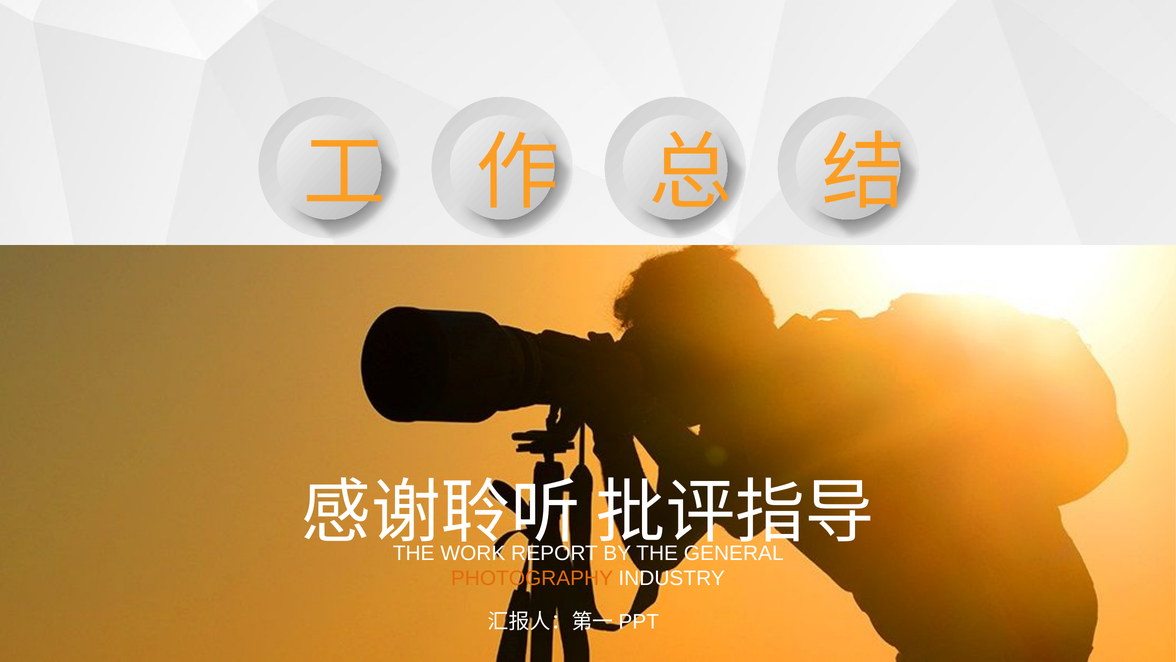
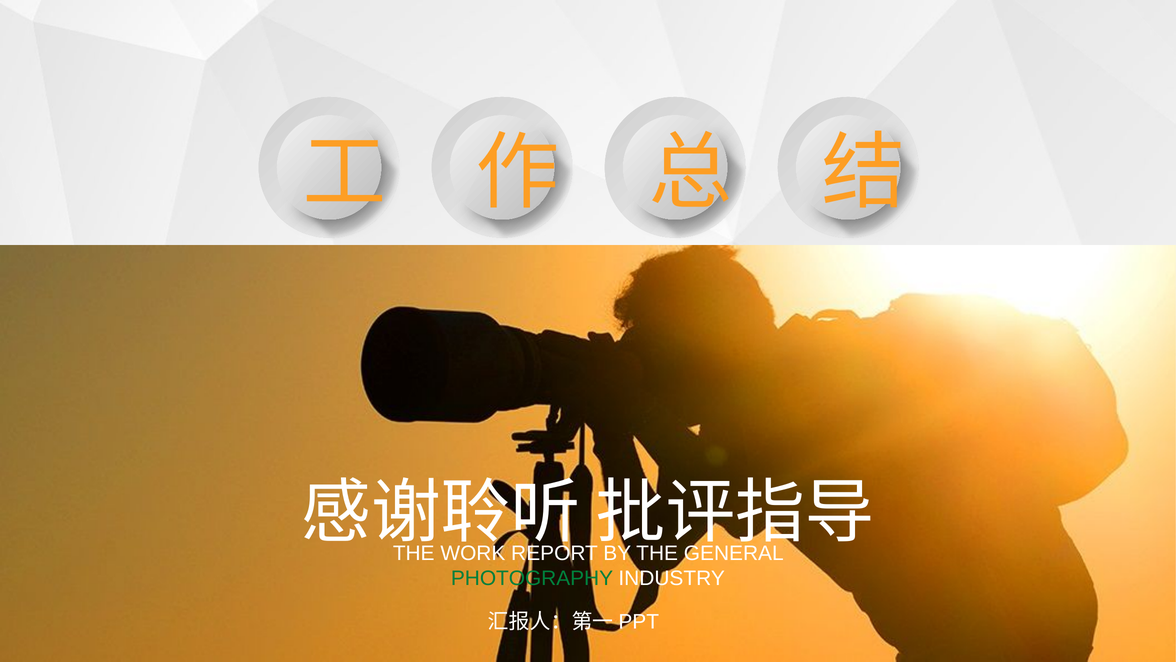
PHOTOGRAPHY colour: orange -> green
